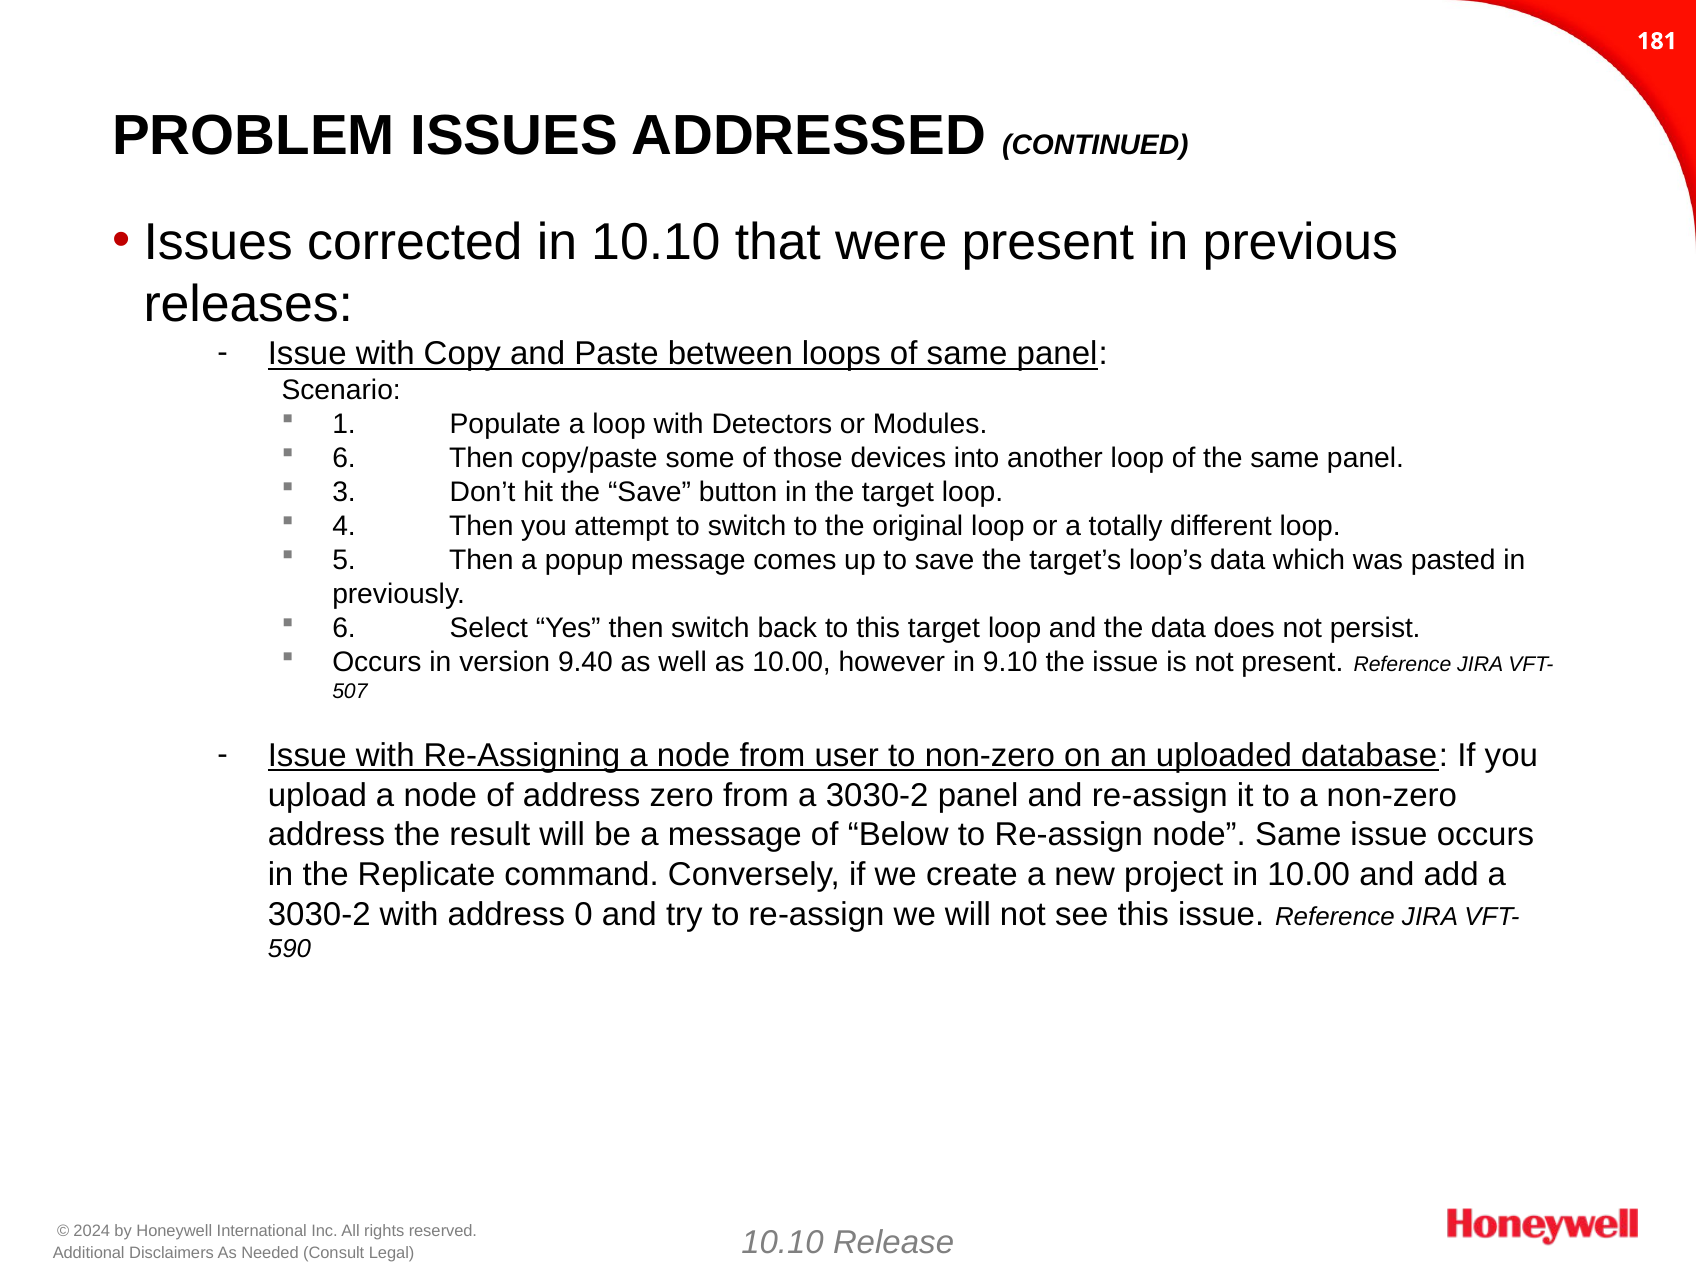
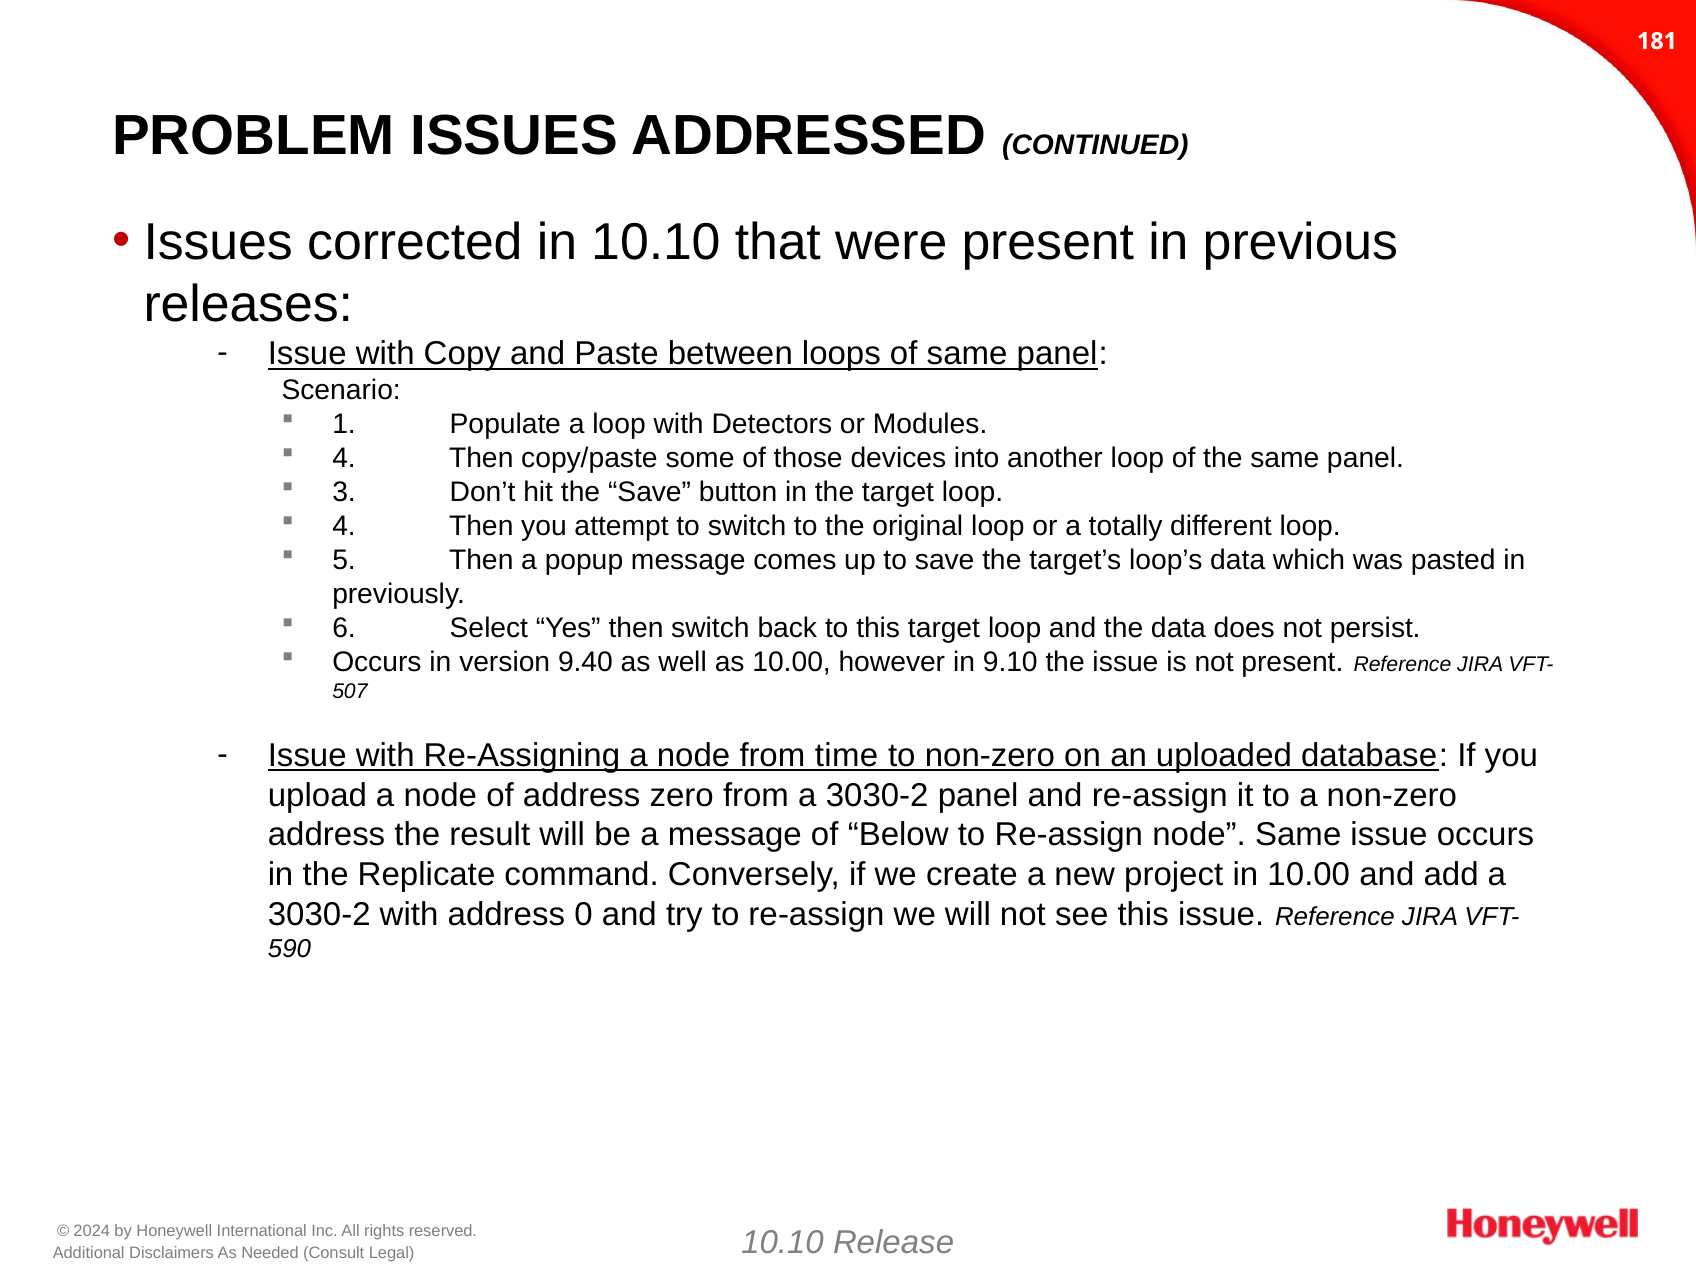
6 at (344, 458): 6 -> 4
user: user -> time
